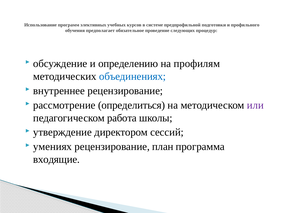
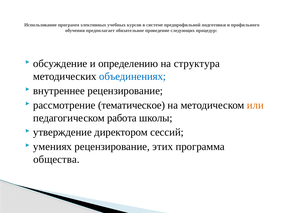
профилям: профилям -> структура
определиться: определиться -> тематическое
или colour: purple -> orange
план: план -> этих
входящие: входящие -> общества
